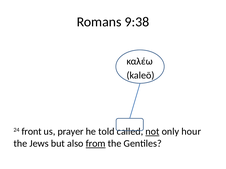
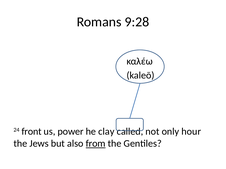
9:38: 9:38 -> 9:28
prayer: prayer -> power
told: told -> clay
not underline: present -> none
